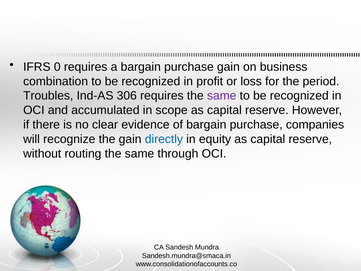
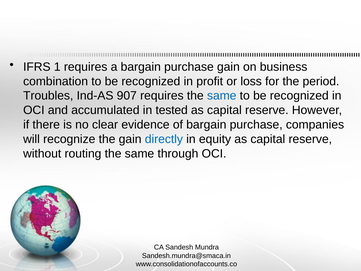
0: 0 -> 1
306: 306 -> 907
same at (222, 96) colour: purple -> blue
scope: scope -> tested
